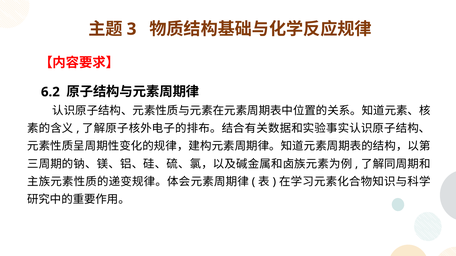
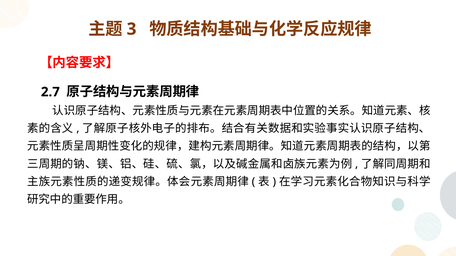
6.2: 6.2 -> 2.7
